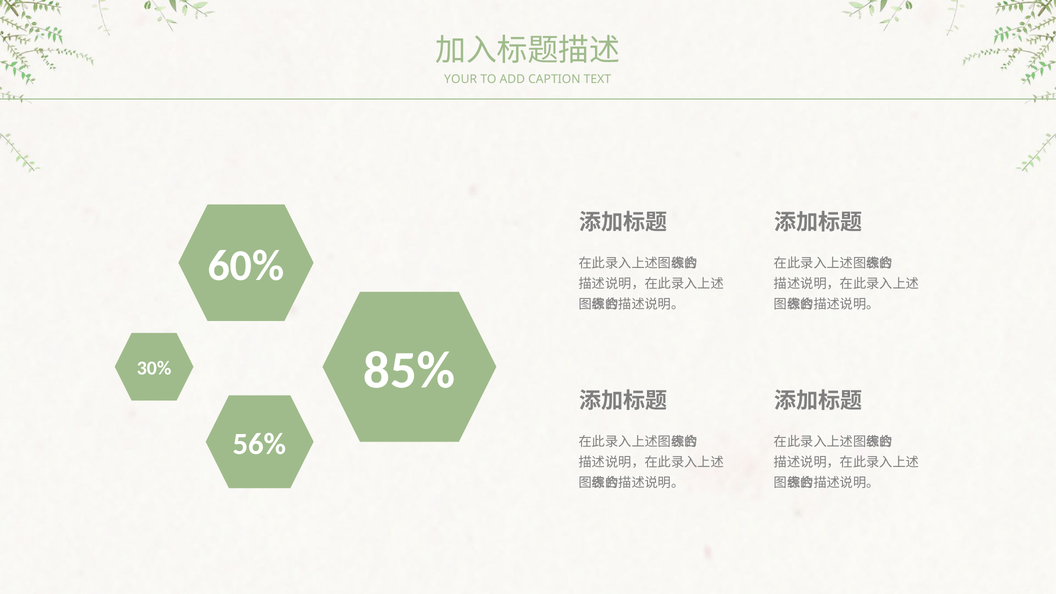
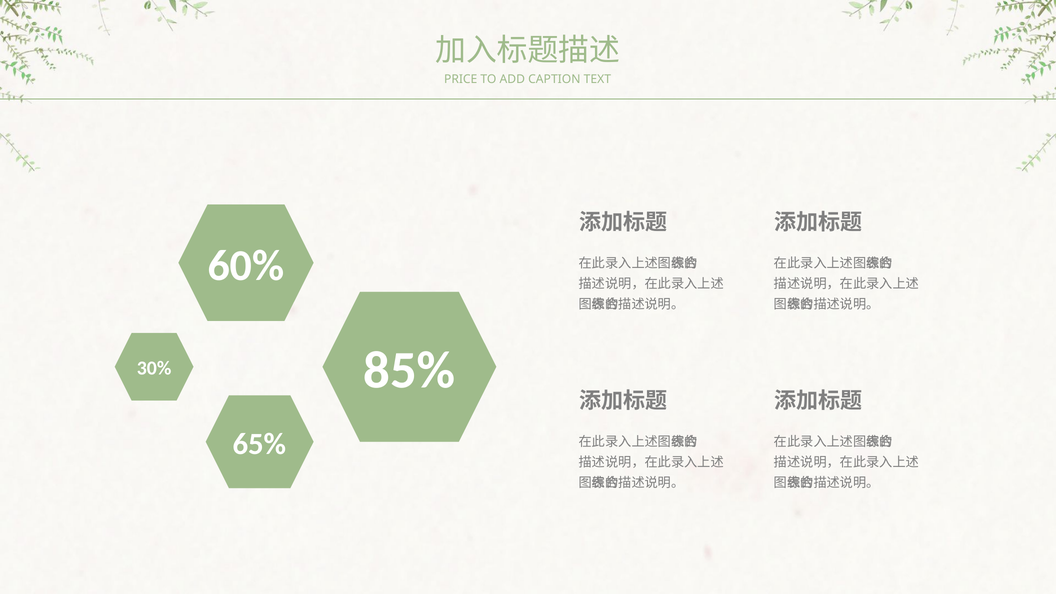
YOUR: YOUR -> PRICE
56%: 56% -> 65%
